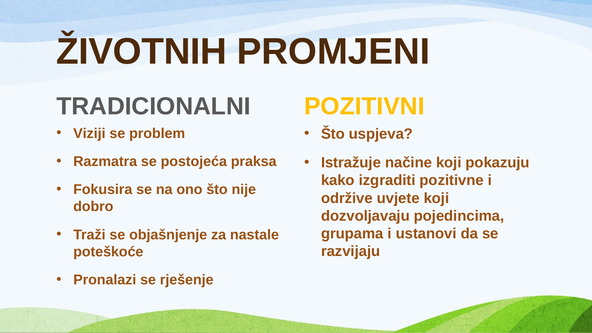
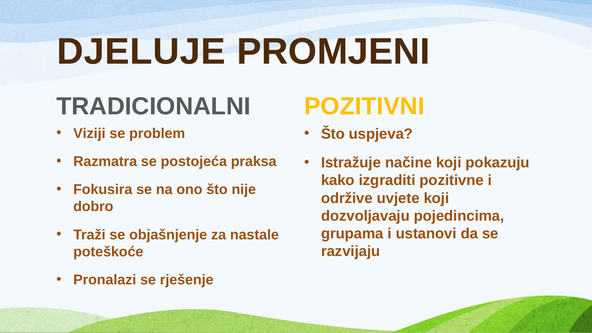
ŽIVOTNIH: ŽIVOTNIH -> DJELUJE
